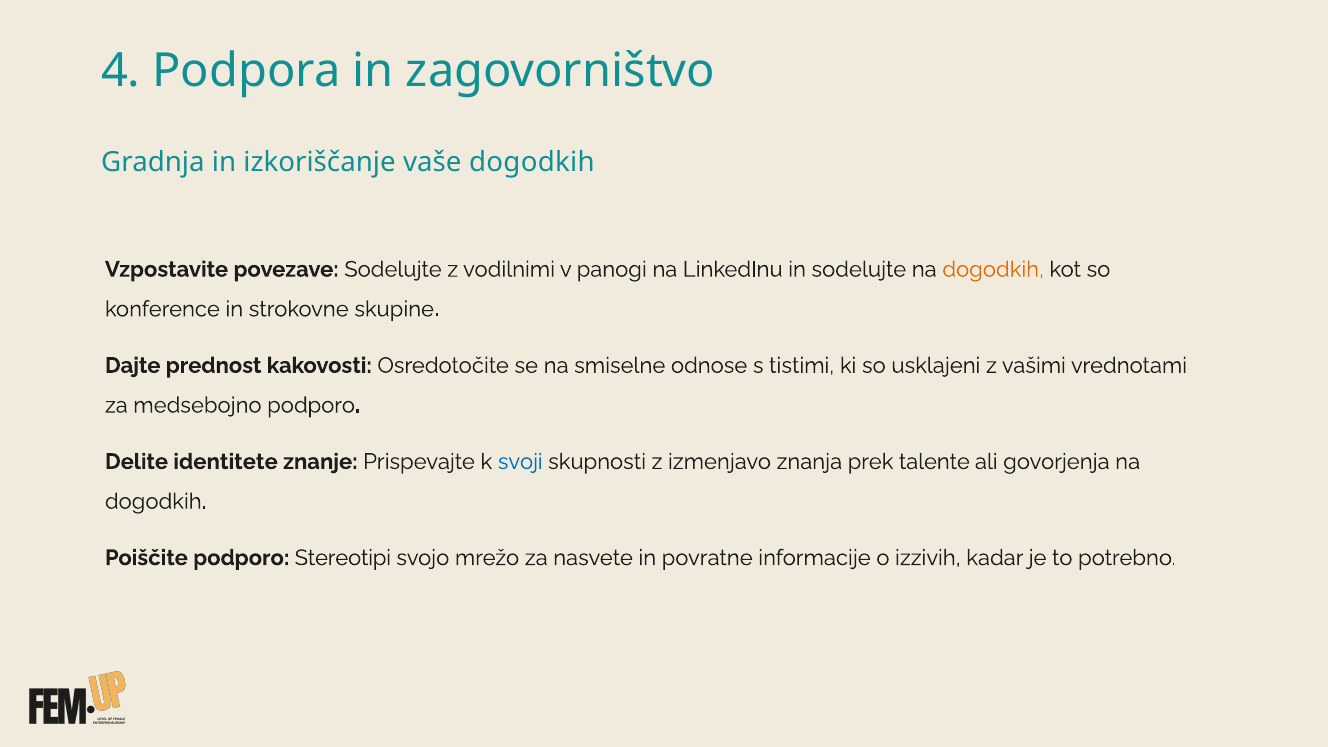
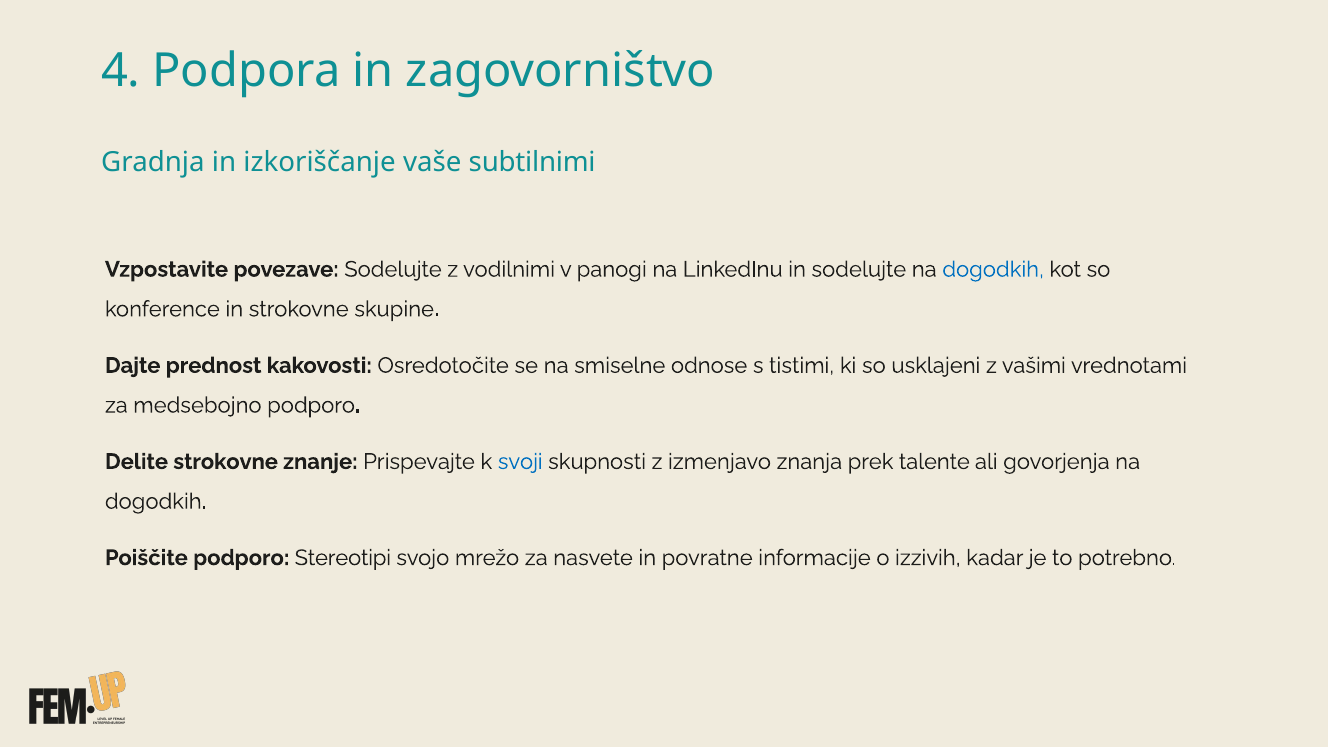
vaše dogodkih: dogodkih -> subtilnimi
dogodkih at (993, 269) colour: orange -> blue
Delite identitete: identitete -> strokovne
